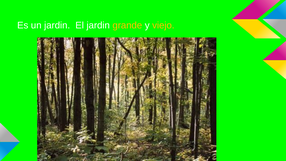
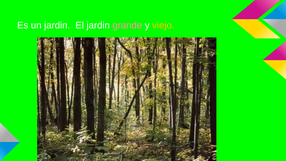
grande colour: yellow -> pink
